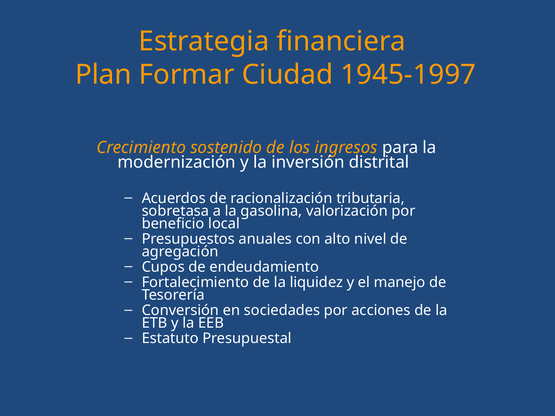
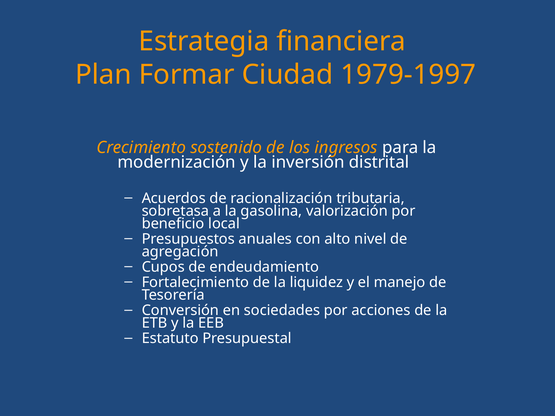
1945-1997: 1945-1997 -> 1979-1997
